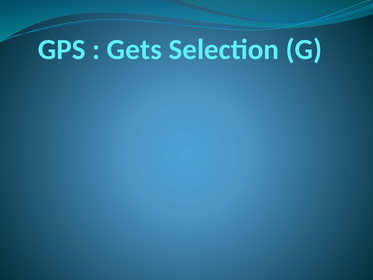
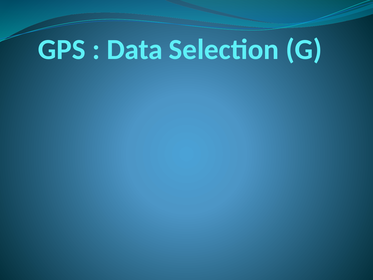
Gets: Gets -> Data
